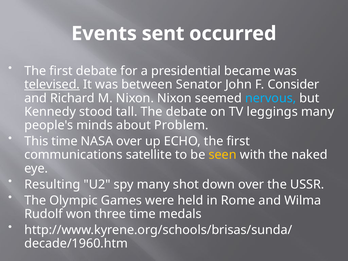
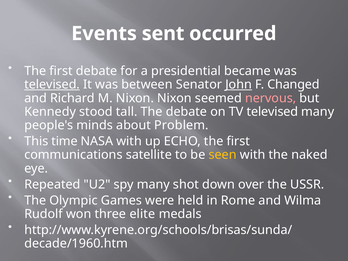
John underline: none -> present
Consider: Consider -> Changed
nervous colour: light blue -> pink
TV leggings: leggings -> televised
NASA over: over -> with
Resulting: Resulting -> Repeated
three time: time -> elite
